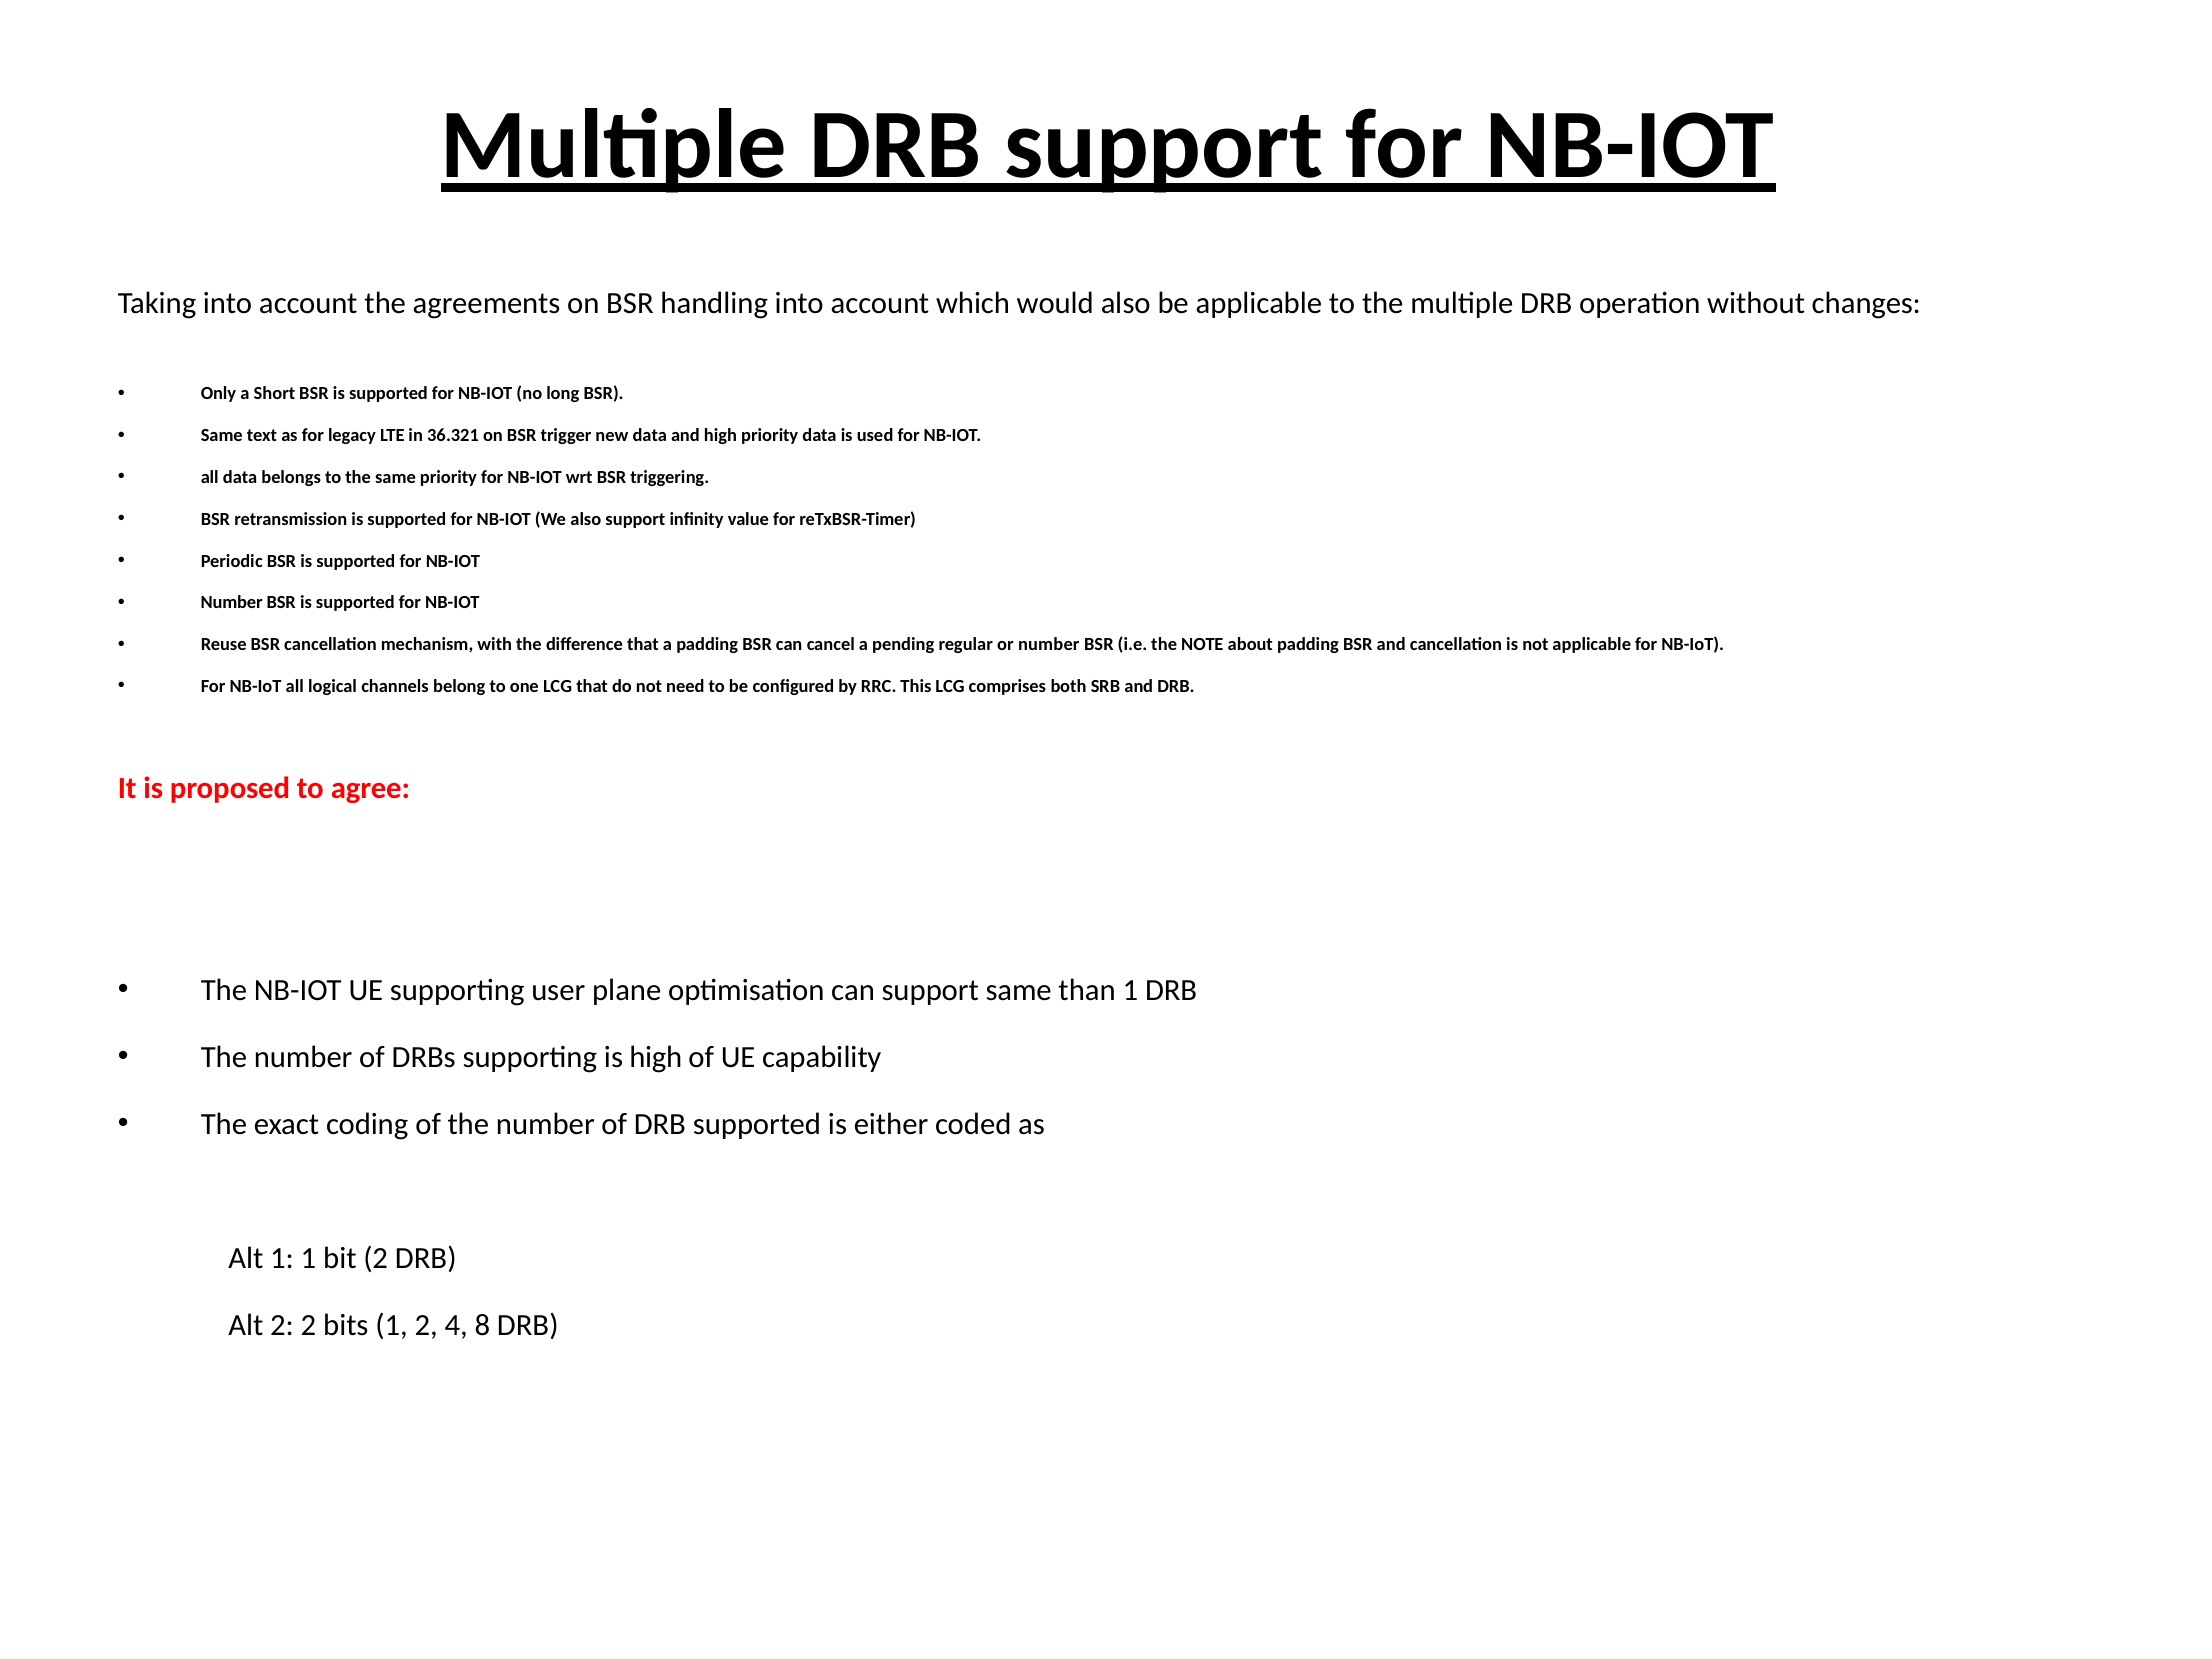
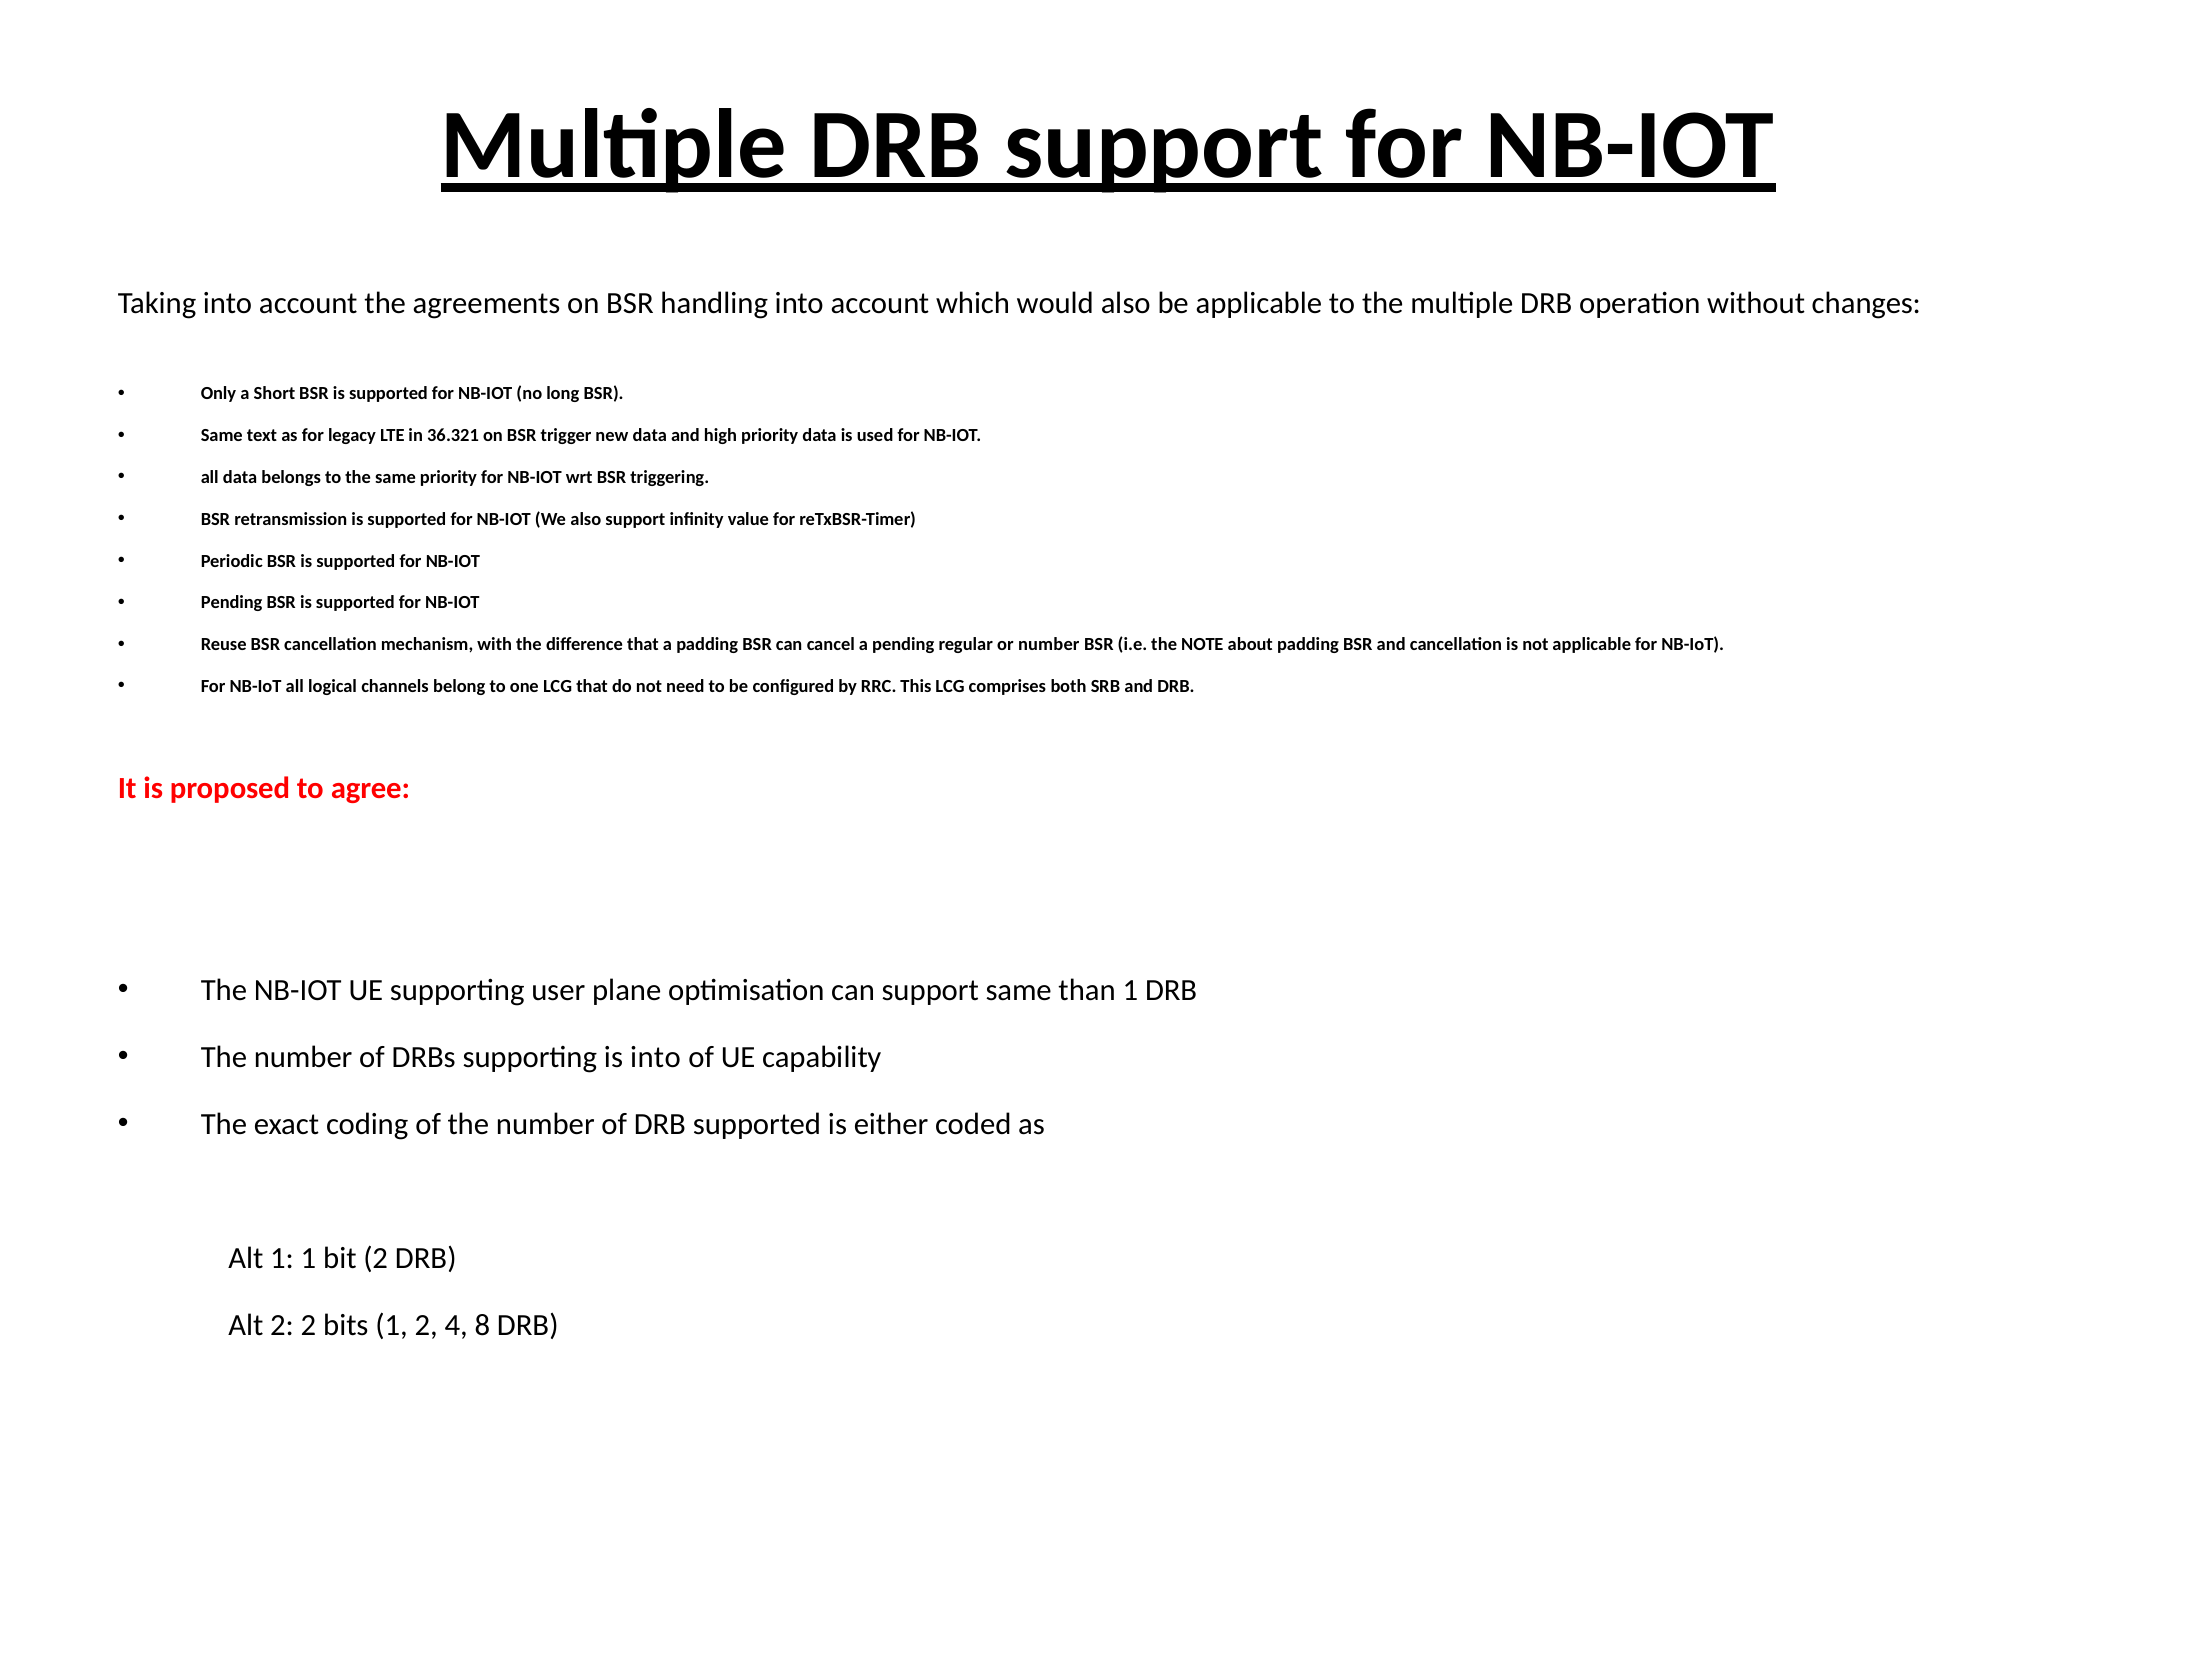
Number at (232, 603): Number -> Pending
is high: high -> into
